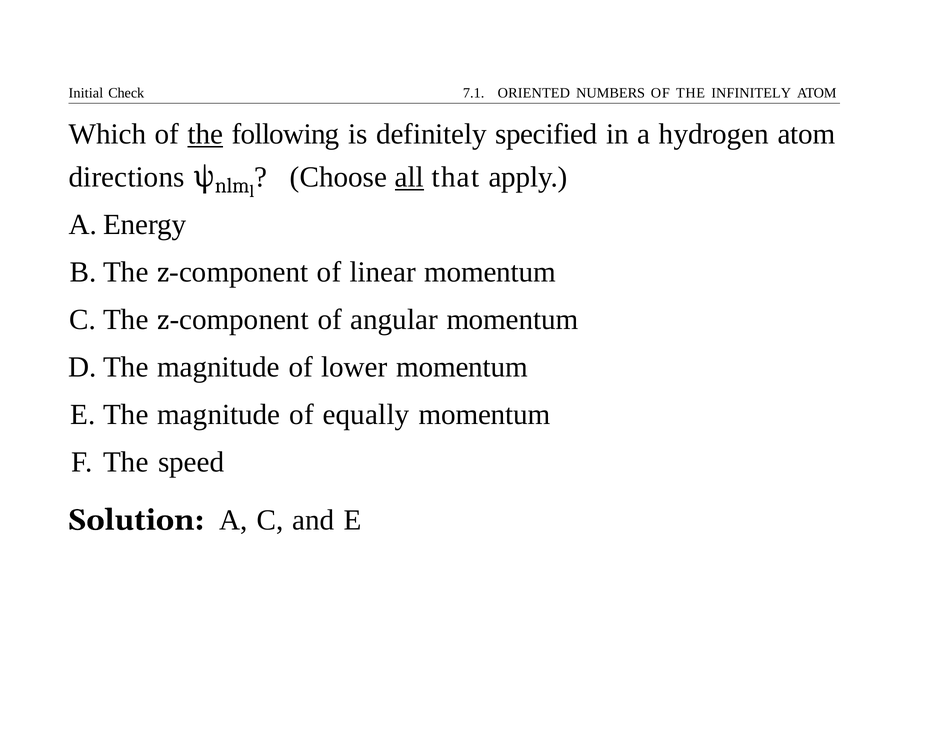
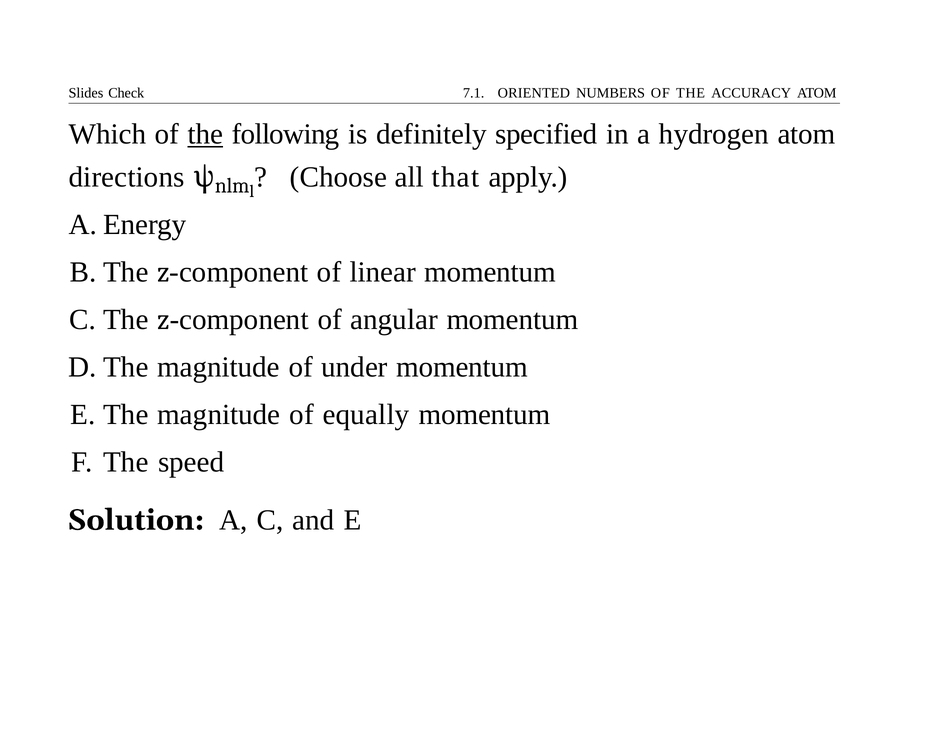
Initial: Initial -> Slides
INFINITELY: INFINITELY -> ACCURACY
all underline: present -> none
lower: lower -> under
